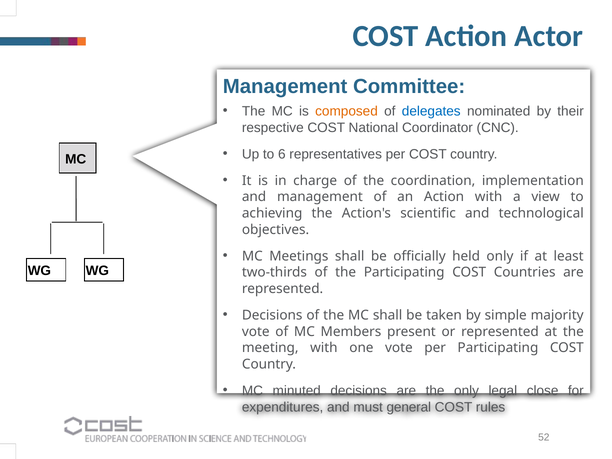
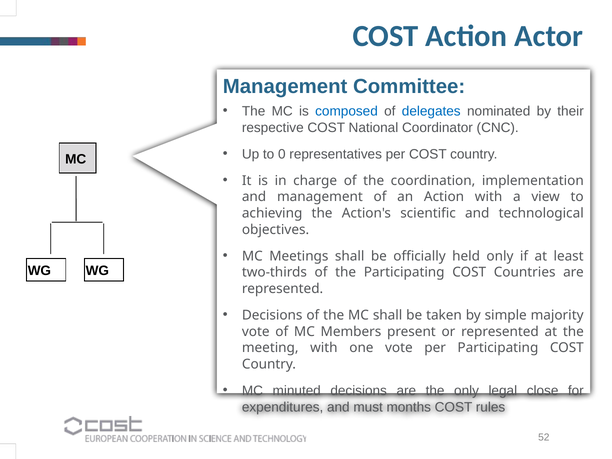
composed colour: orange -> blue
6: 6 -> 0
general: general -> months
